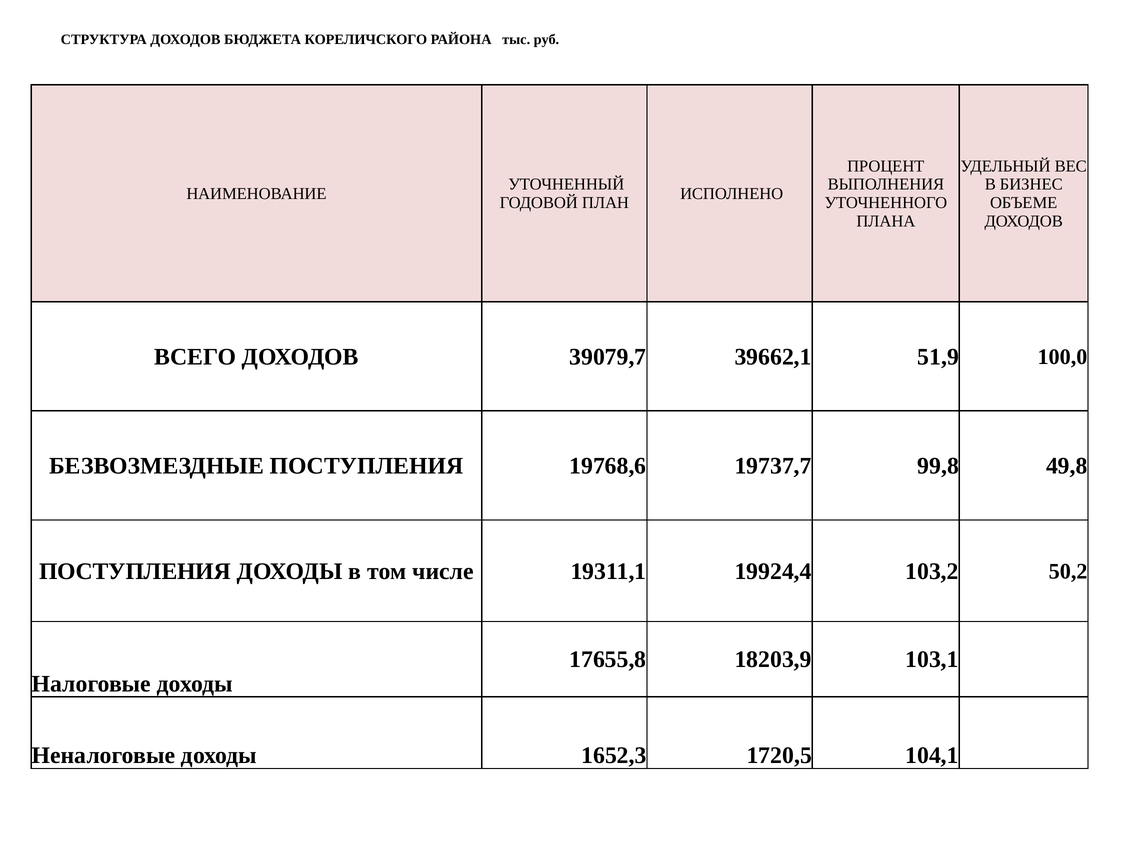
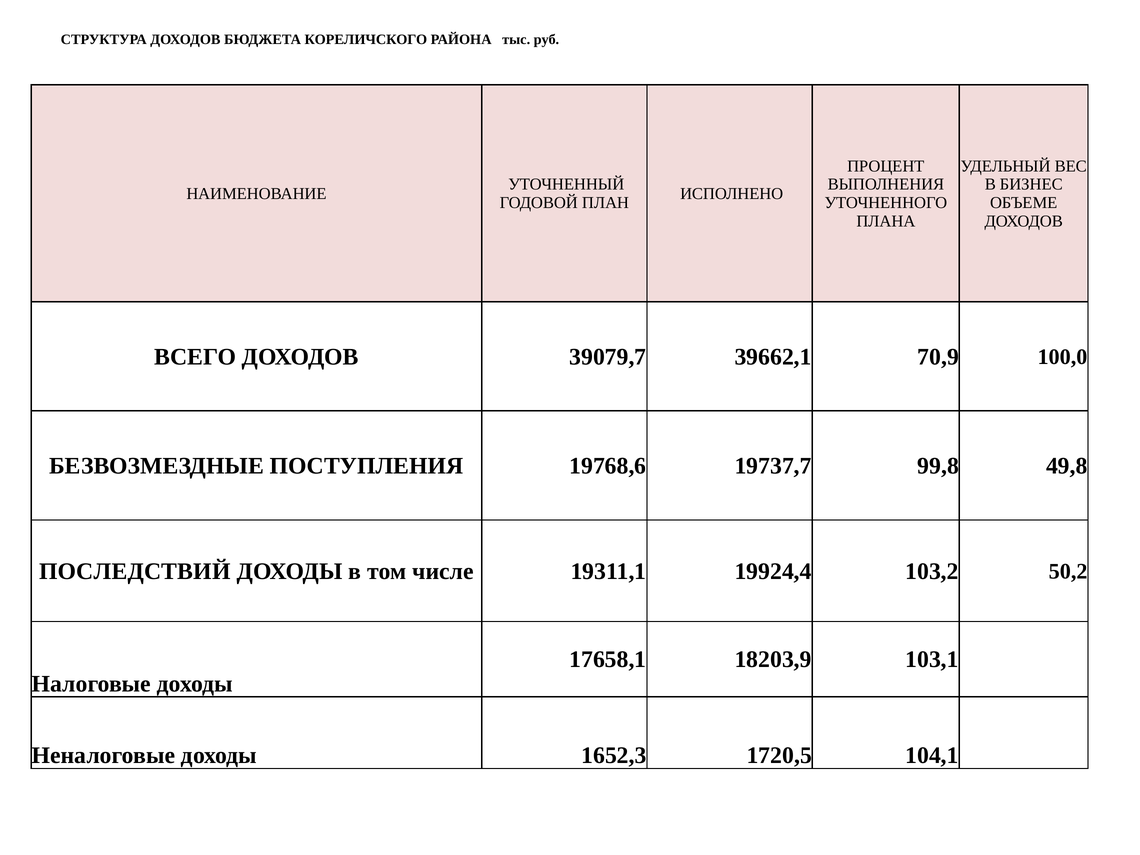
51,9: 51,9 -> 70,9
ПОСТУПЛЕНИЯ at (135, 571): ПОСТУПЛЕНИЯ -> ПОСЛЕДСТВИЙ
17655,8: 17655,8 -> 17658,1
